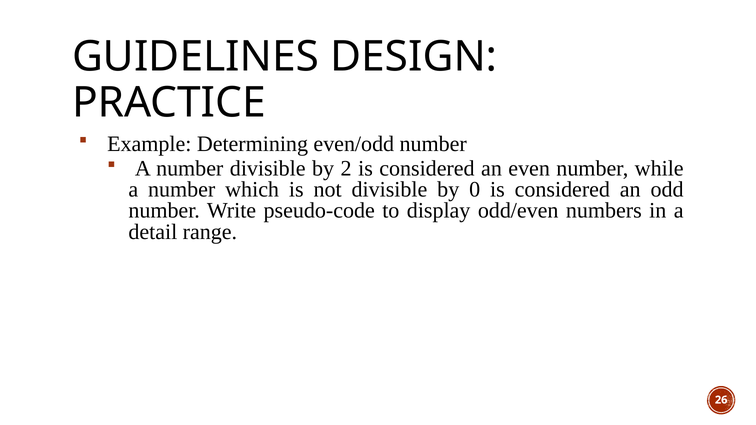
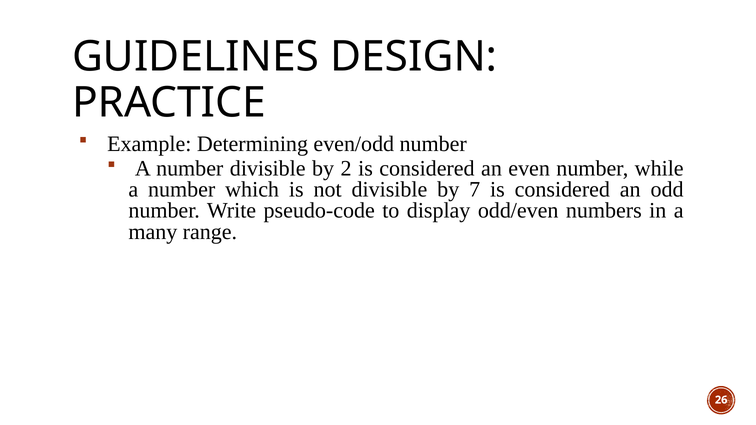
0: 0 -> 7
detail: detail -> many
